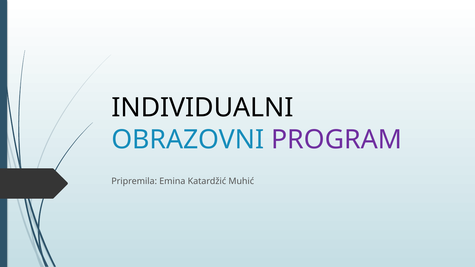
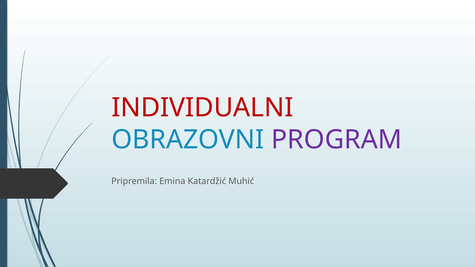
INDIVIDUALNI colour: black -> red
